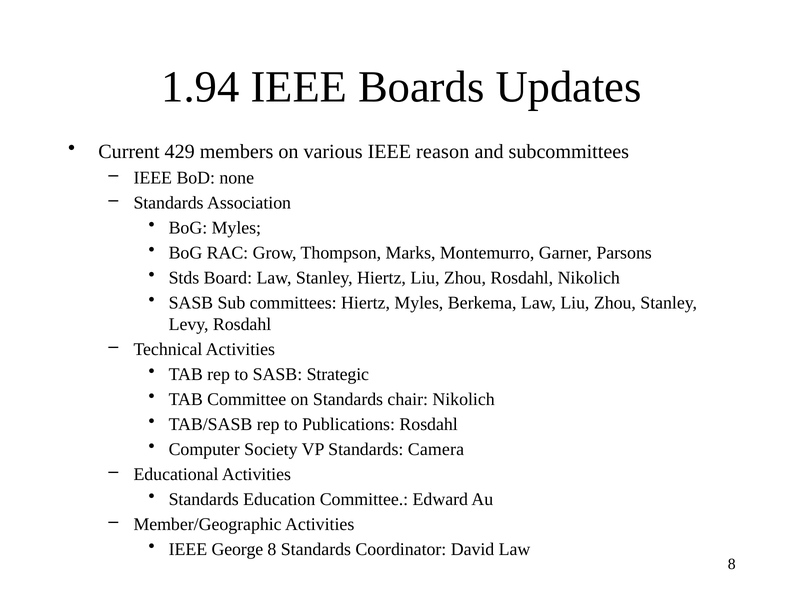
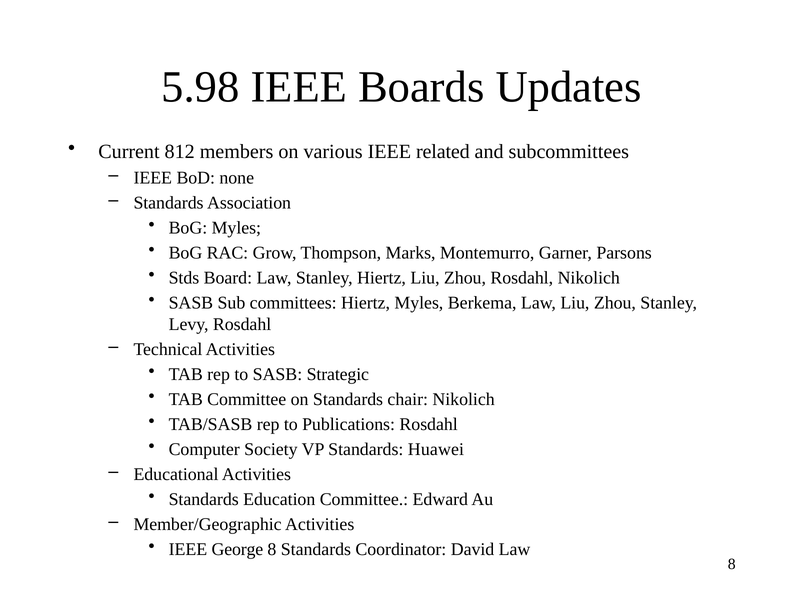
1.94: 1.94 -> 5.98
429: 429 -> 812
reason: reason -> related
Camera: Camera -> Huawei
